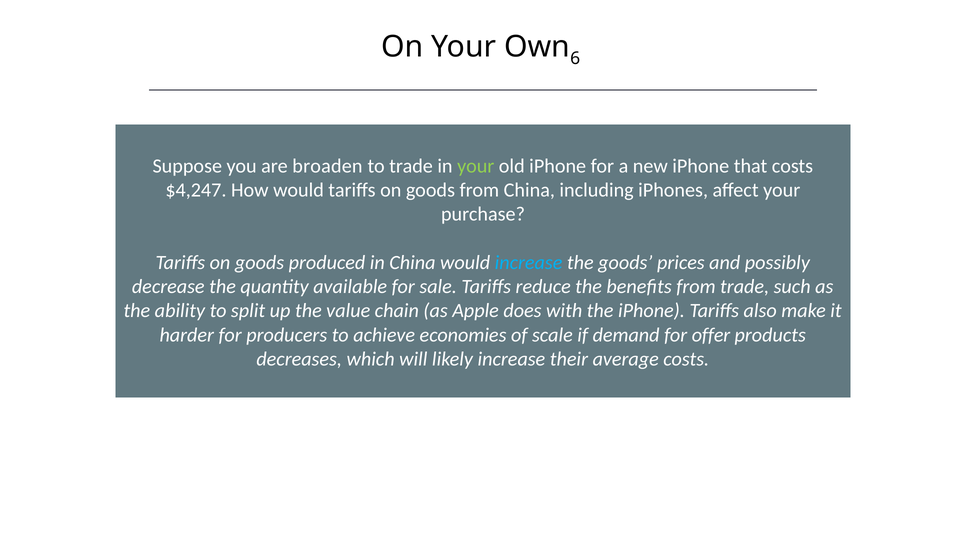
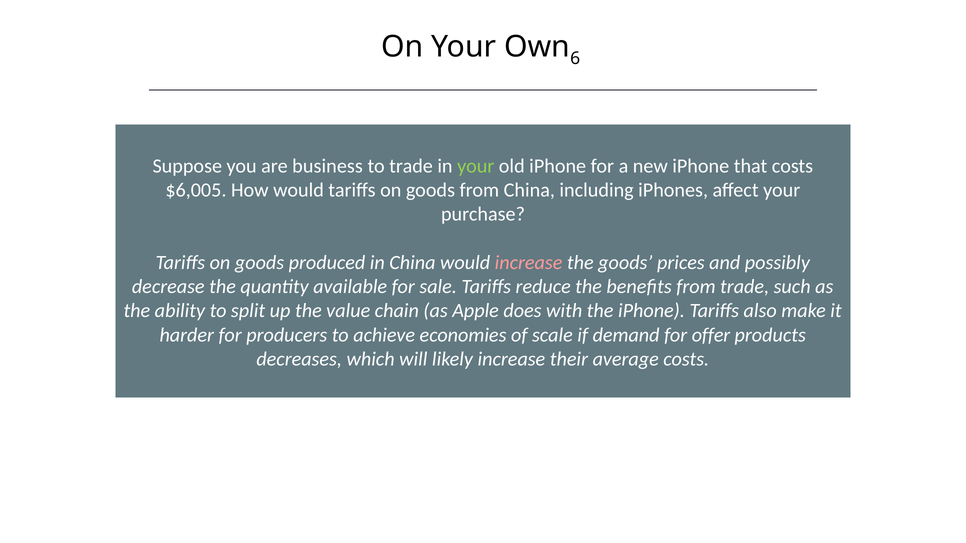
broaden: broaden -> business
$4,247: $4,247 -> $6,005
increase at (529, 263) colour: light blue -> pink
